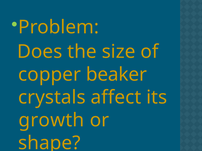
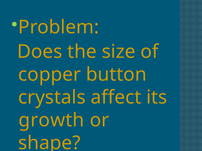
beaker: beaker -> button
